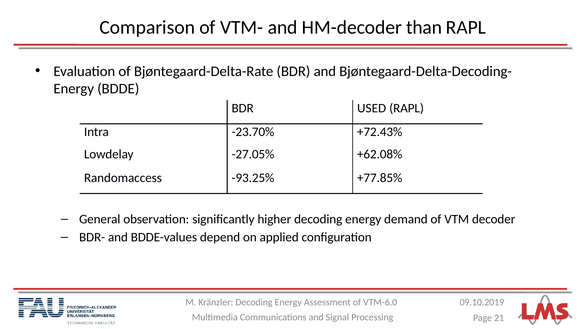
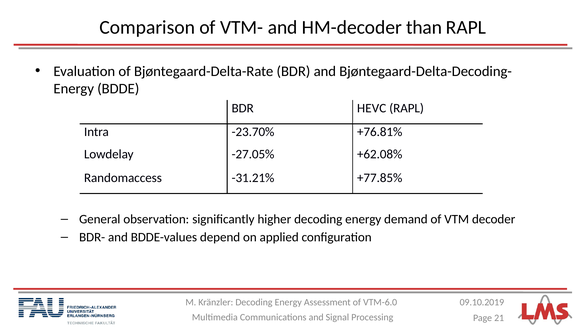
USED: USED -> HEVC
+72.43%: +72.43% -> +76.81%
-93.25%: -93.25% -> -31.21%
